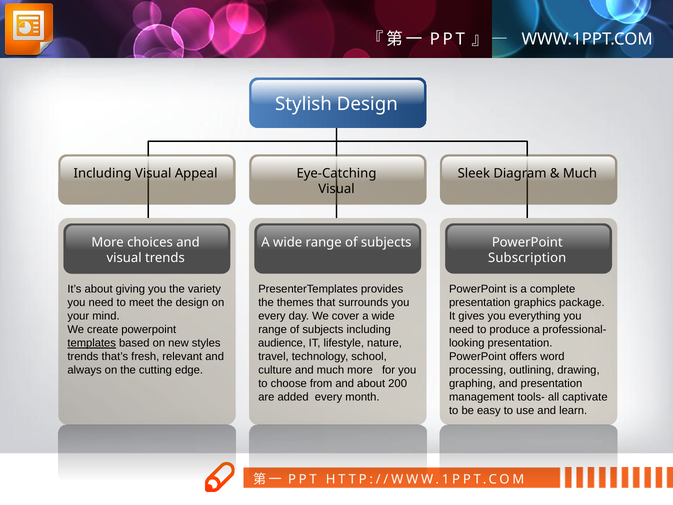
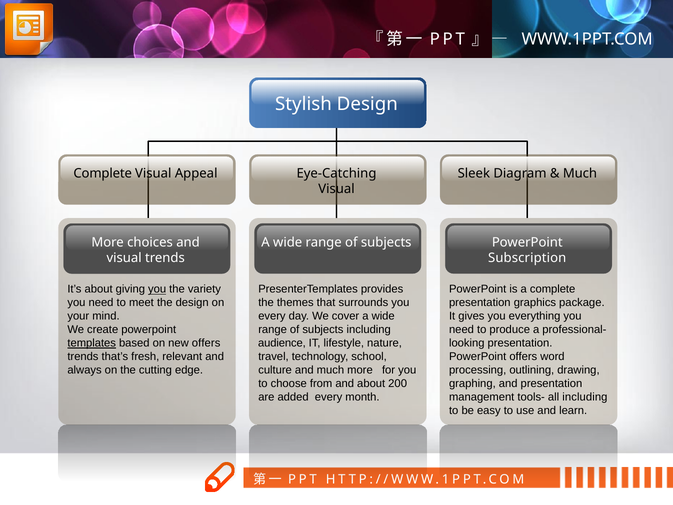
Including at (103, 173): Including -> Complete
you at (157, 289) underline: none -> present
new styles: styles -> offers
all captivate: captivate -> including
